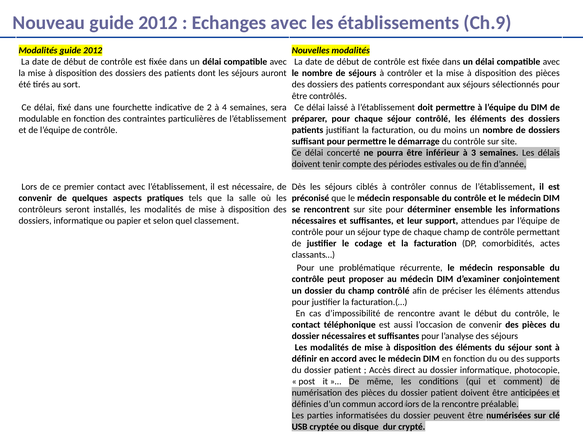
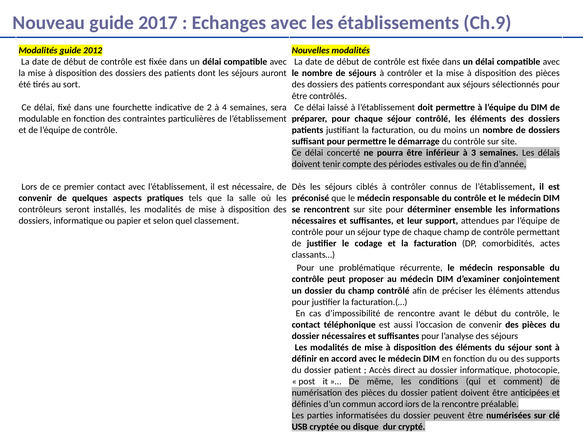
Nouveau guide 2012: 2012 -> 2017
